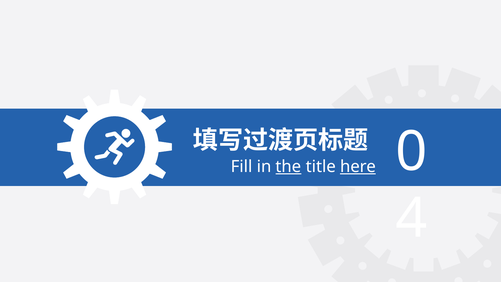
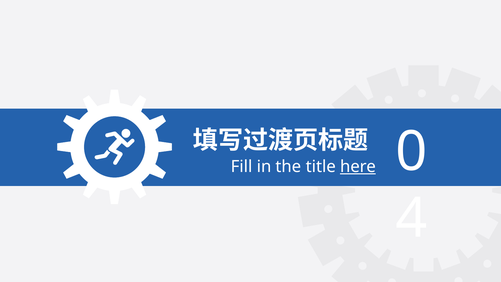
the underline: present -> none
